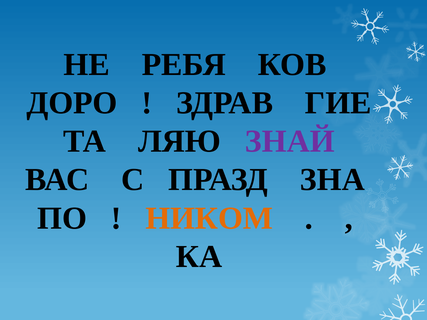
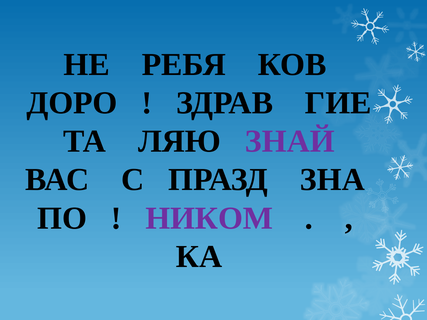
НИКОМ colour: orange -> purple
